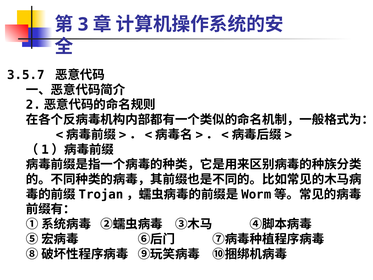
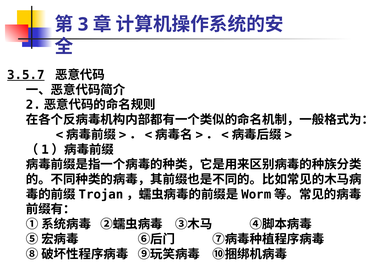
3.5.7 underline: none -> present
